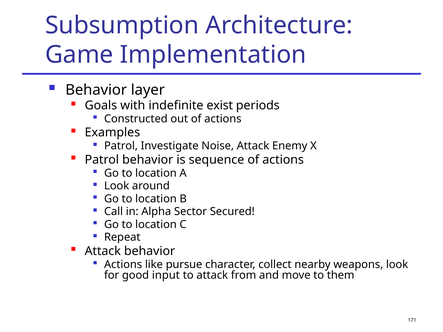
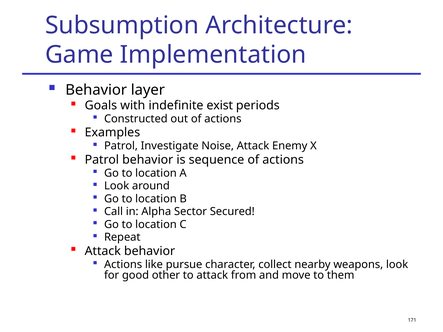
input: input -> other
